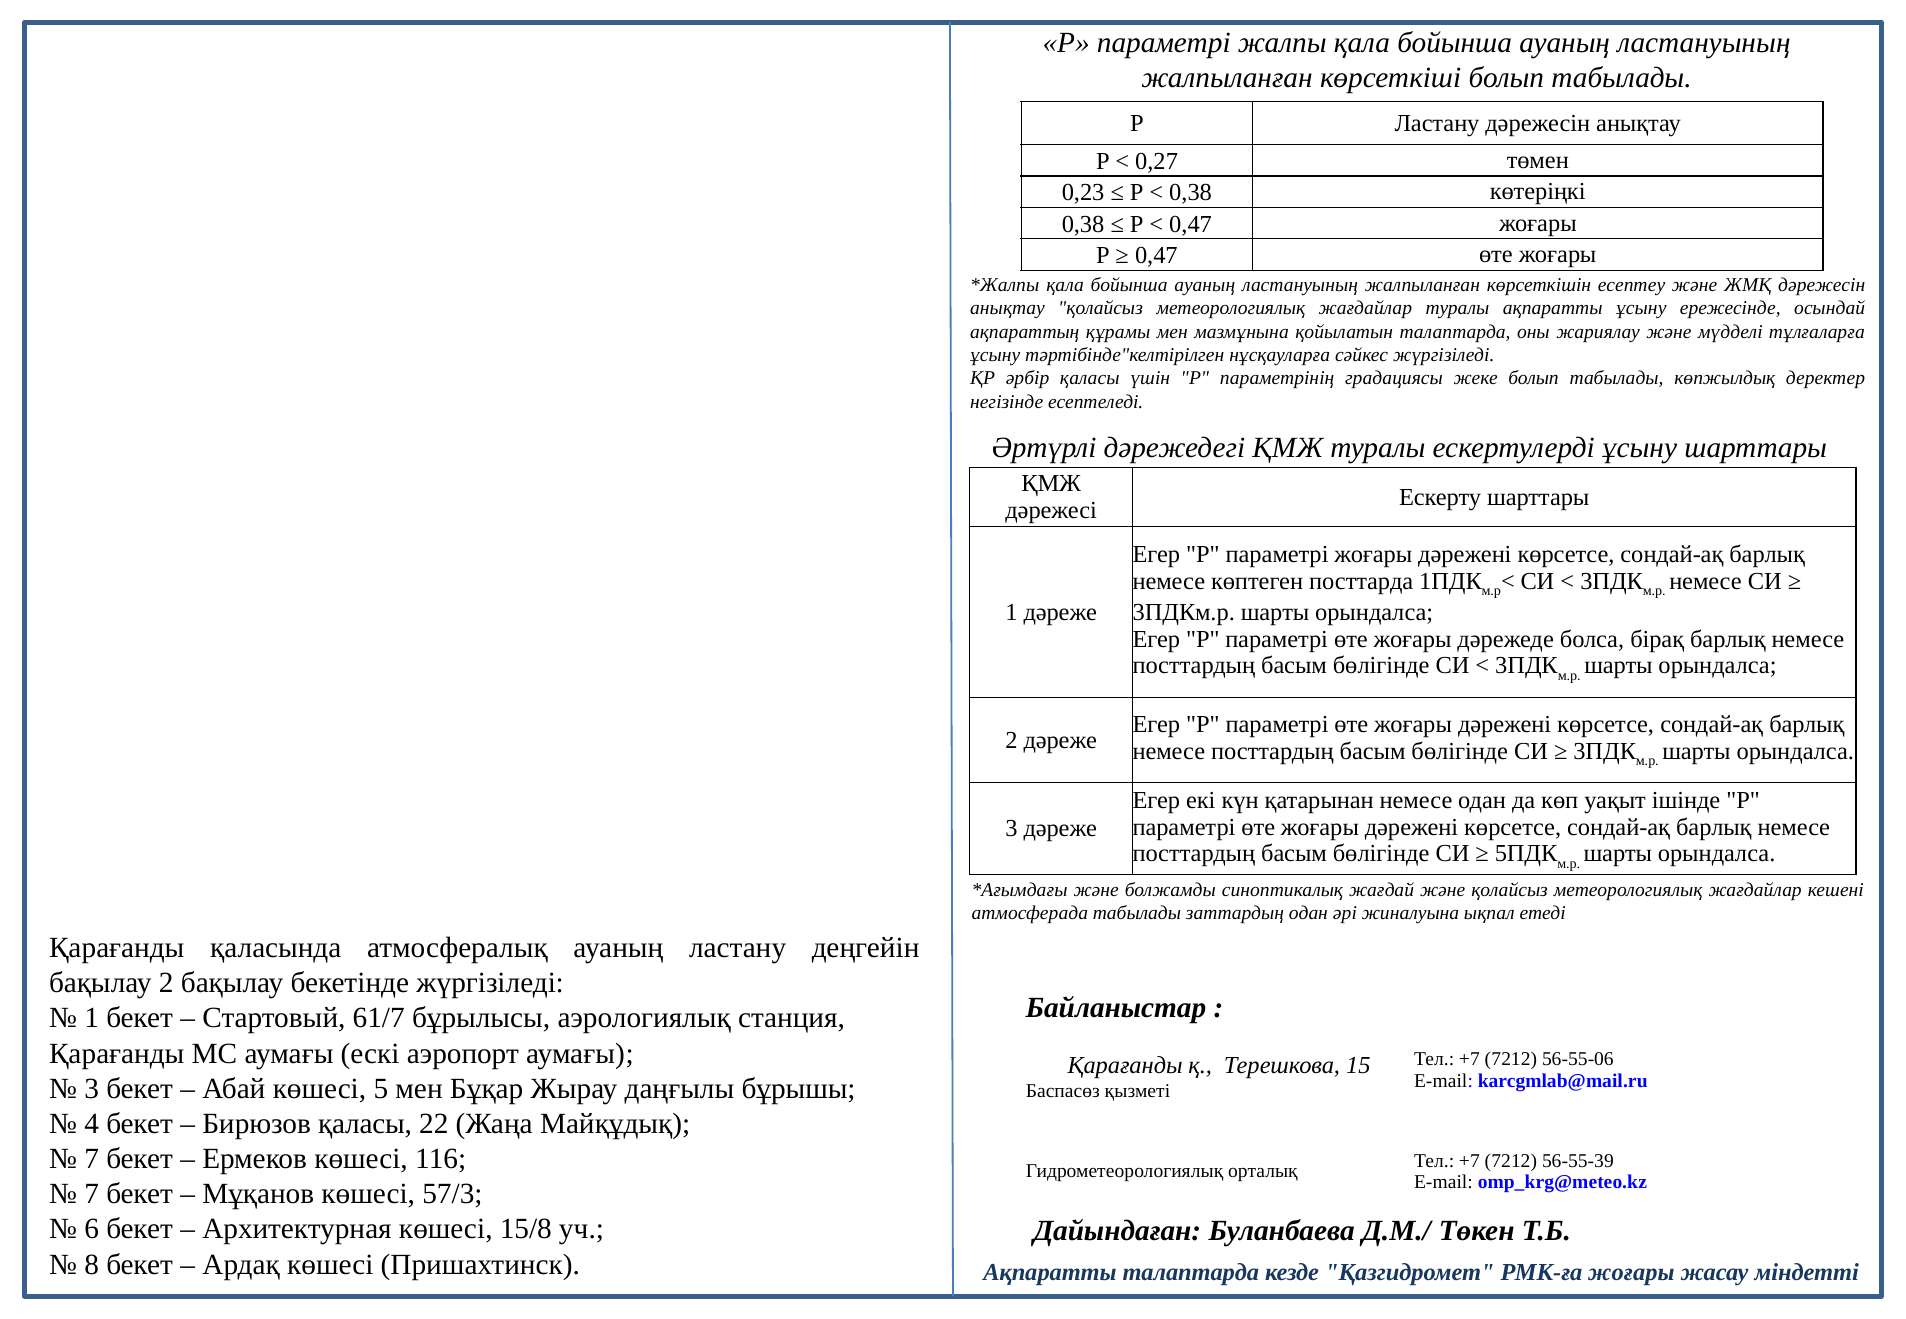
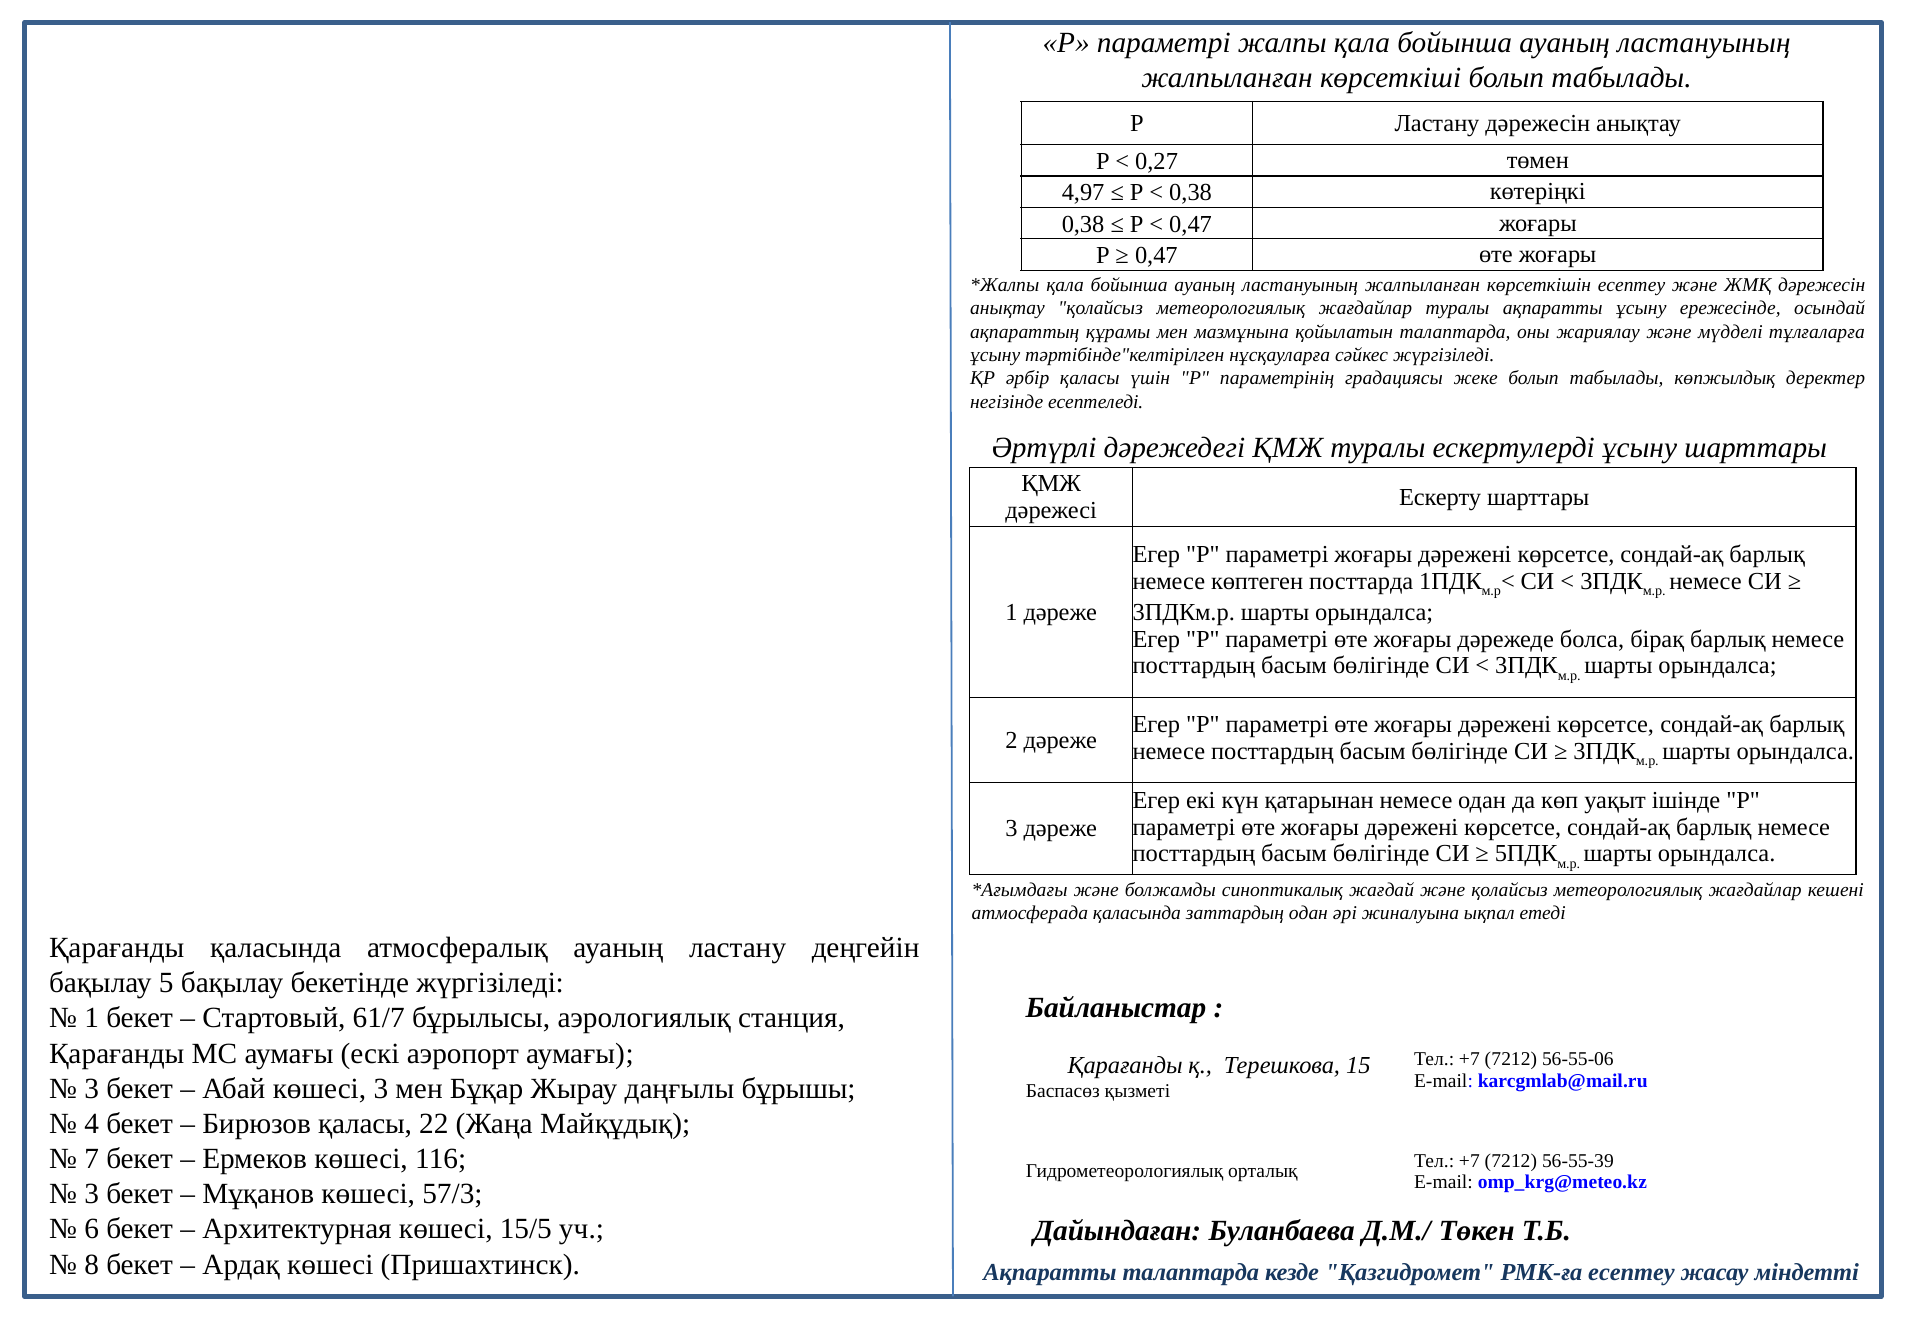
0,23: 0,23 -> 4,97
атмосферада табылады: табылады -> қаласында
бақылау 2: 2 -> 5
көшесі 5: 5 -> 3
7 at (92, 1195): 7 -> 3
15/8: 15/8 -> 15/5
РМК-ға жоғары: жоғары -> есептеу
